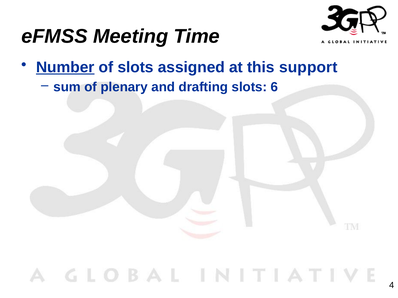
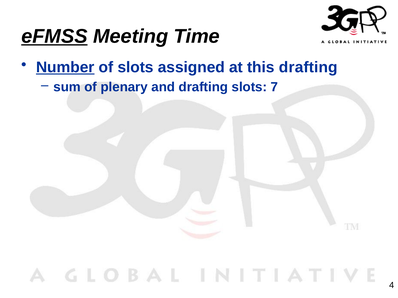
eFMSS underline: none -> present
this support: support -> drafting
6: 6 -> 7
